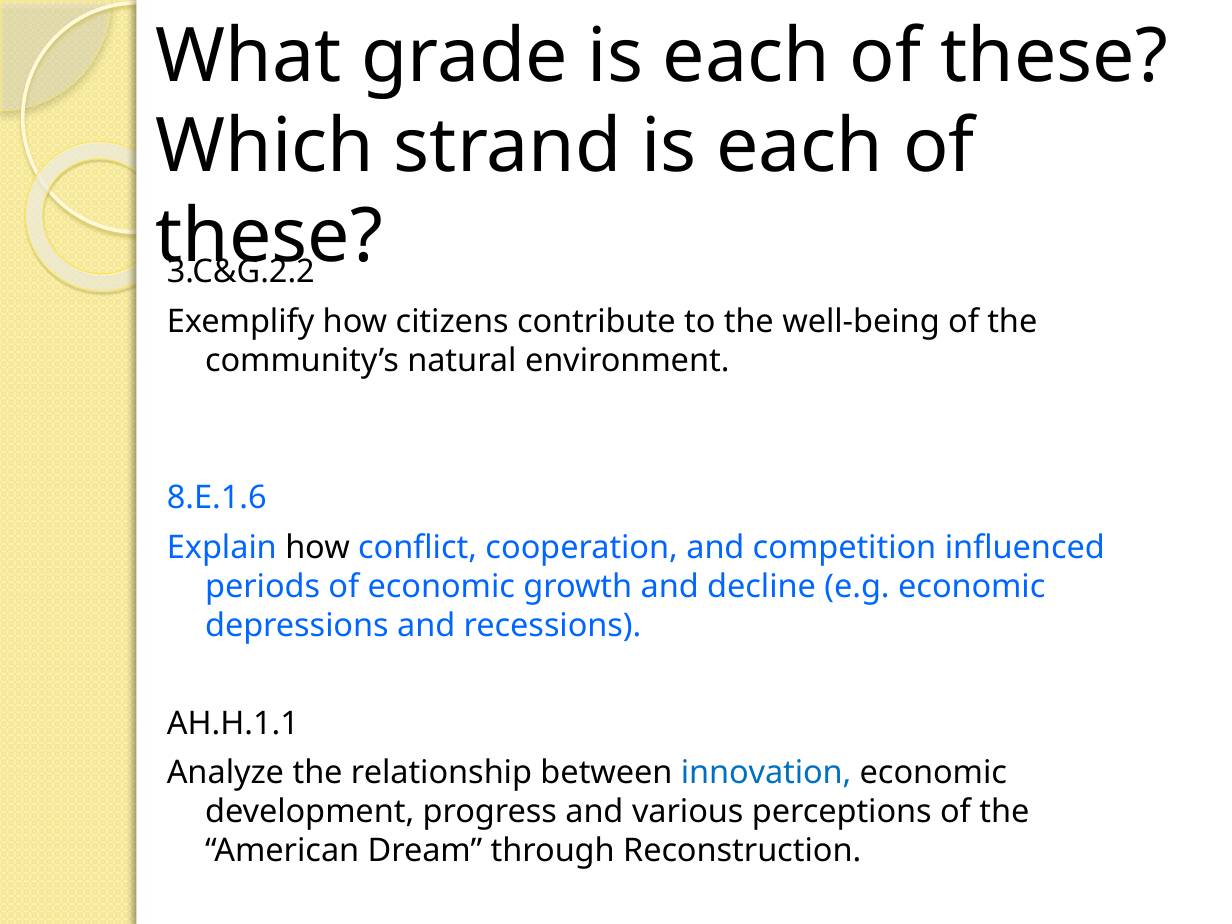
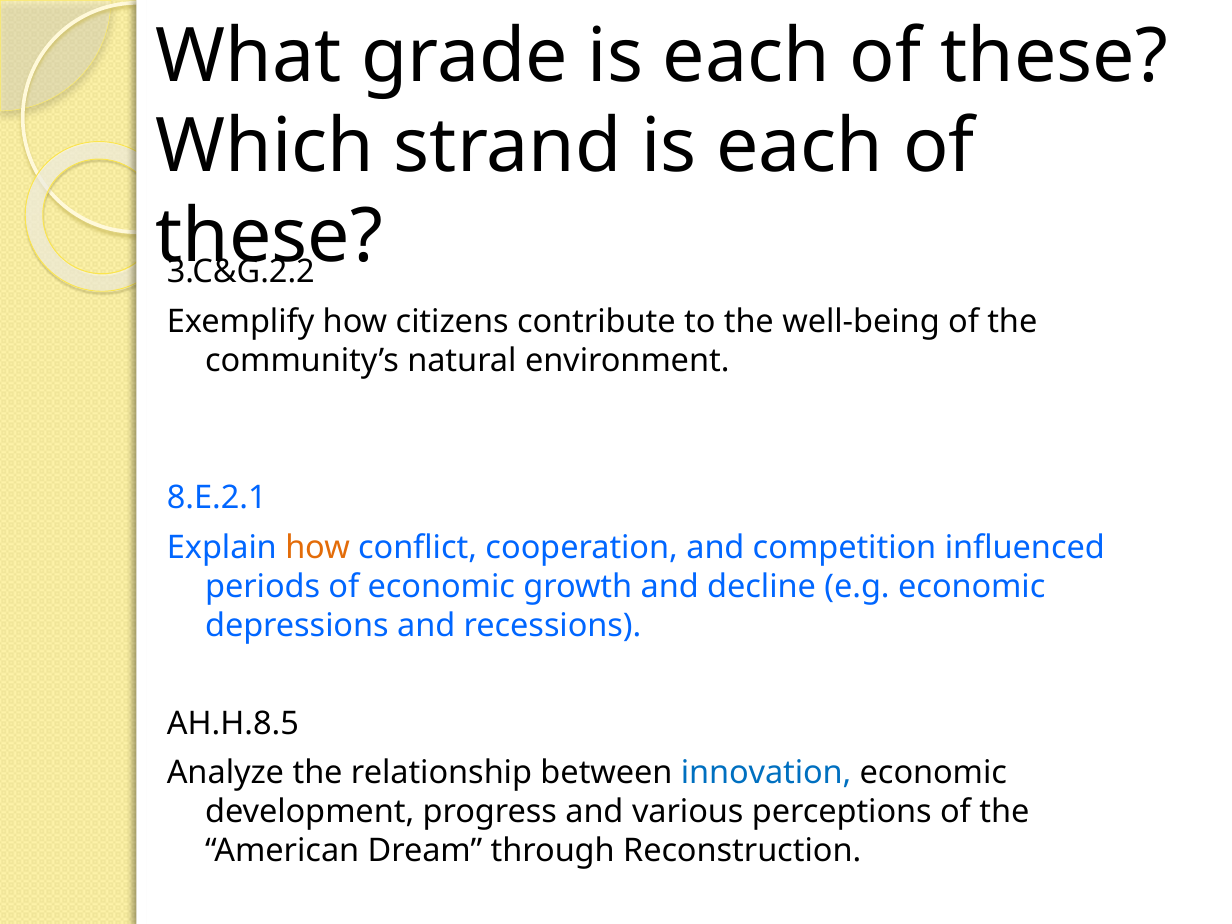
8.E.1.6: 8.E.1.6 -> 8.E.2.1
how at (318, 547) colour: black -> orange
AH.H.1.1: AH.H.1.1 -> AH.H.8.5
